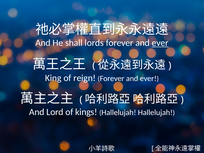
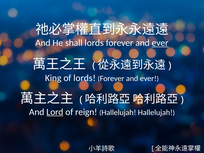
of reign: reign -> lords
Lord underline: none -> present
kings: kings -> reign
